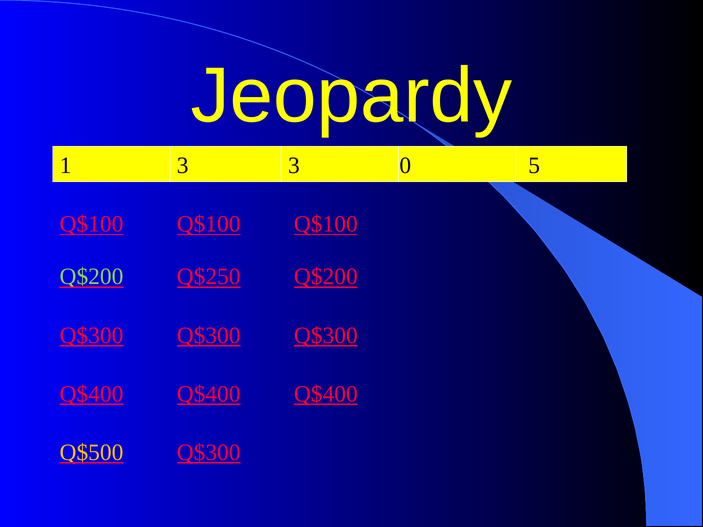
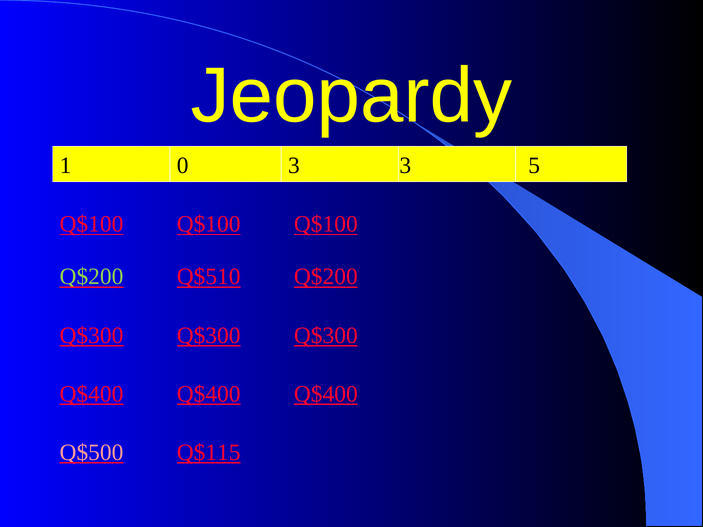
1 3: 3 -> 0
3 0: 0 -> 3
Q$250: Q$250 -> Q$510
Q$500 colour: yellow -> pink
Q$300 at (209, 453): Q$300 -> Q$115
